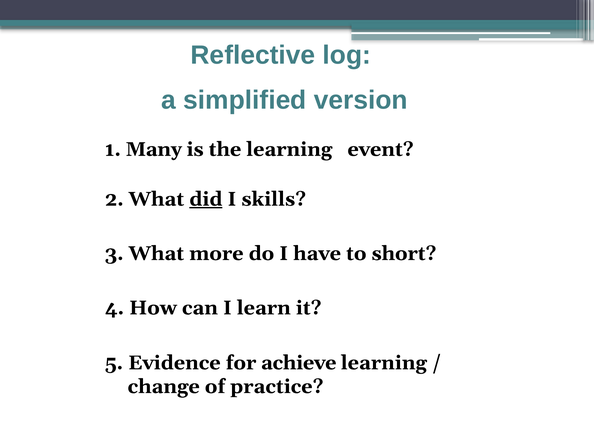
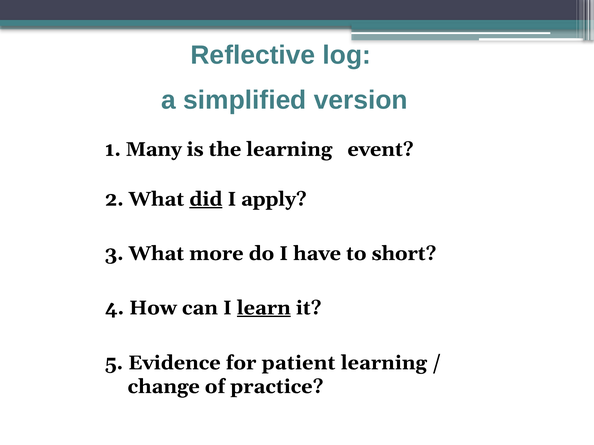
skills: skills -> apply
learn underline: none -> present
achieve: achieve -> patient
